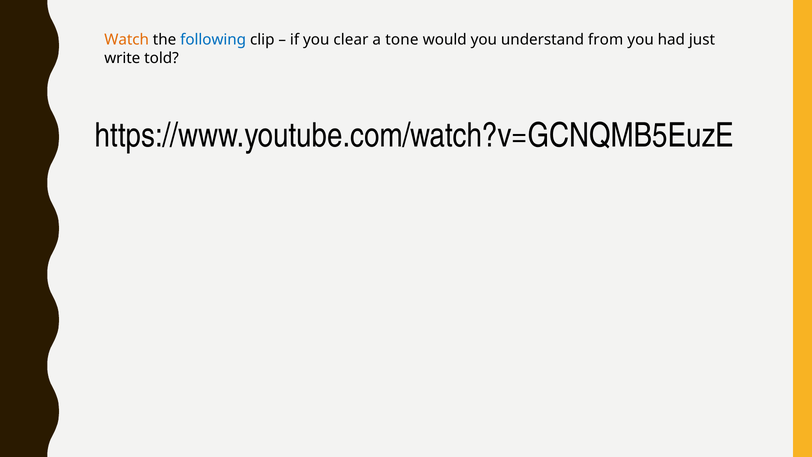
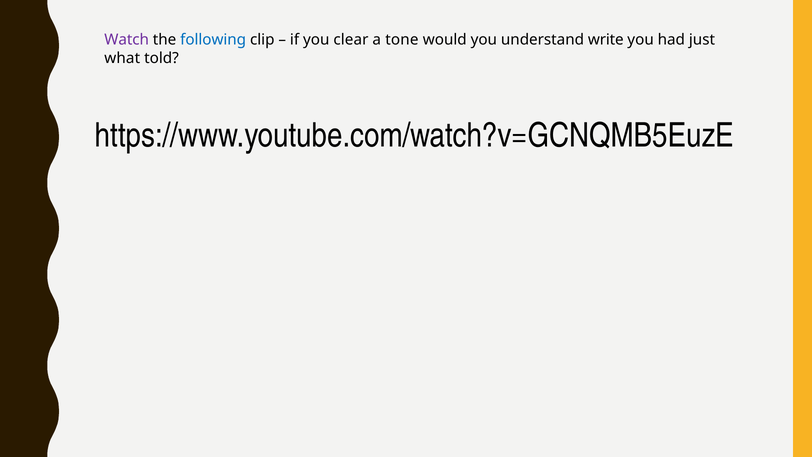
Watch colour: orange -> purple
from: from -> write
write: write -> what
